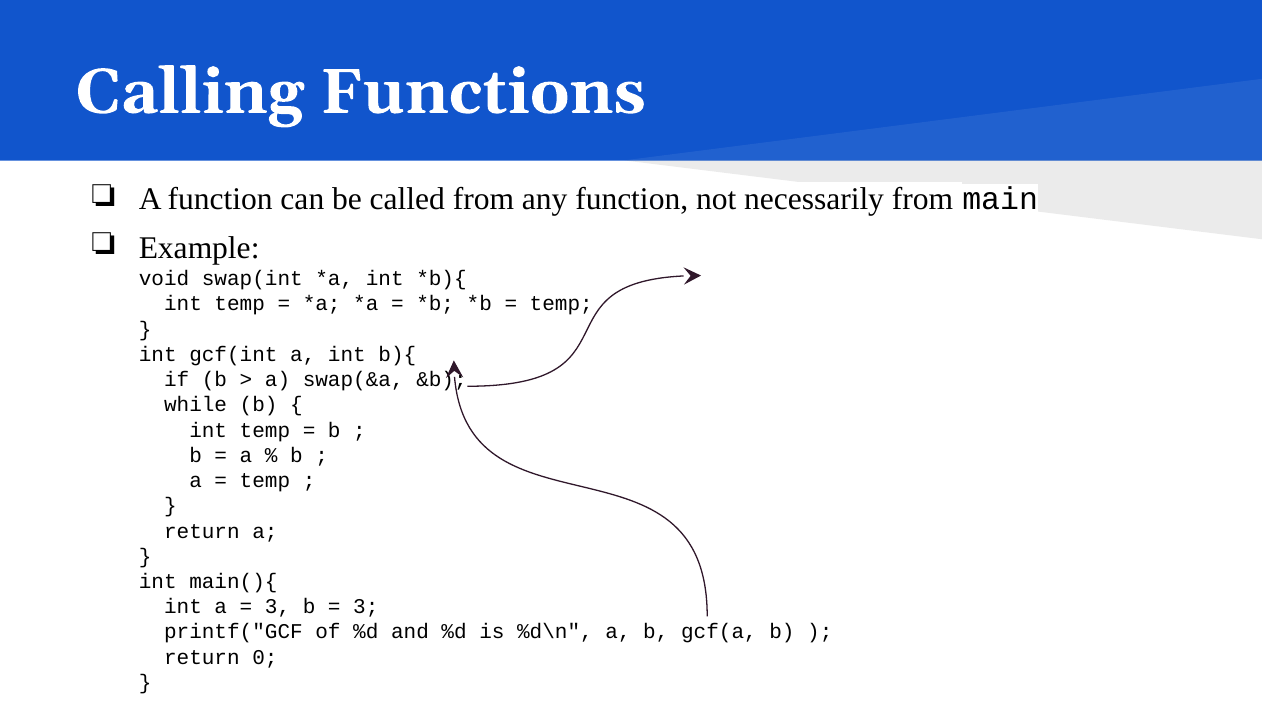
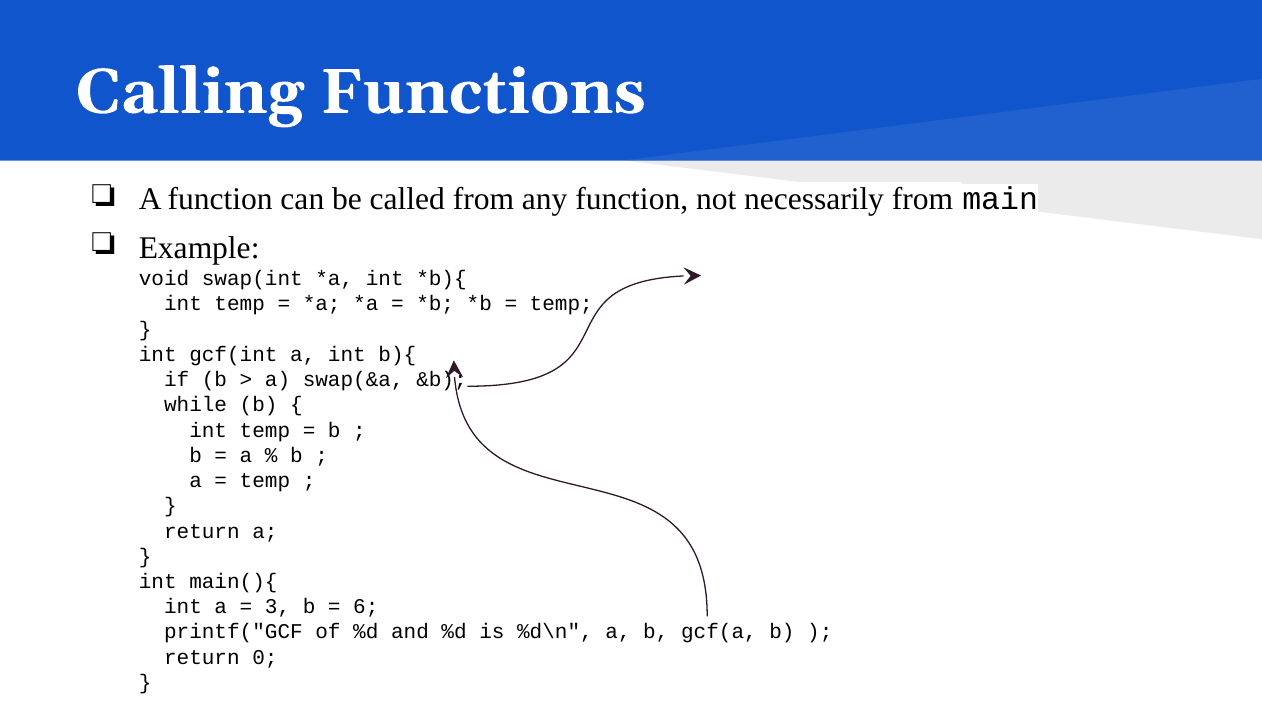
3 at (366, 607): 3 -> 6
